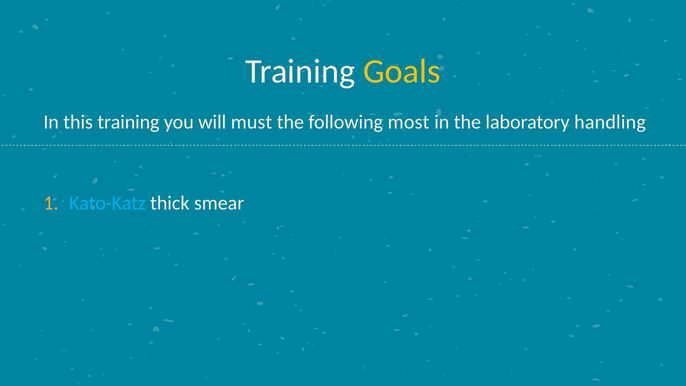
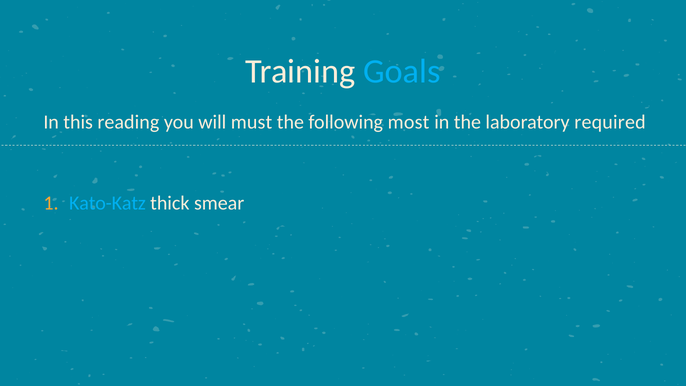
Goals colour: yellow -> light blue
this training: training -> reading
handling: handling -> required
